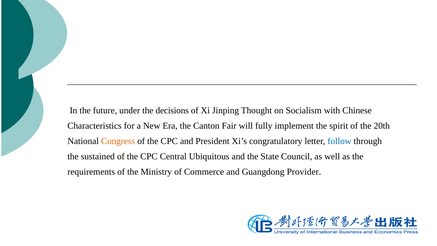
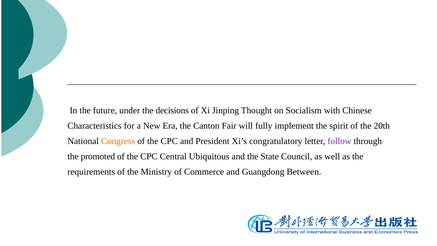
follow colour: blue -> purple
sustained: sustained -> promoted
Provider: Provider -> Between
